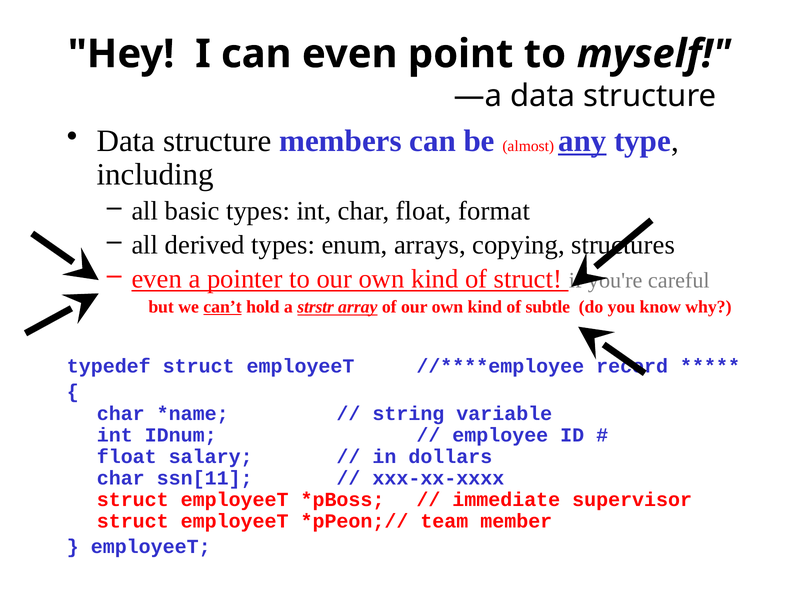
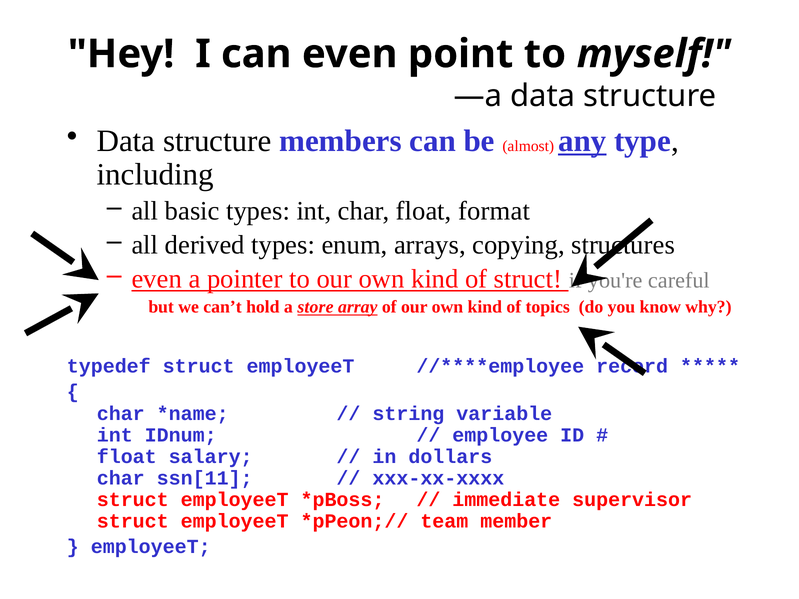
can’t underline: present -> none
strstr: strstr -> store
subtle: subtle -> topics
